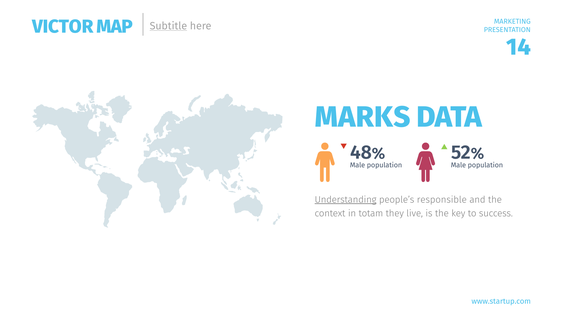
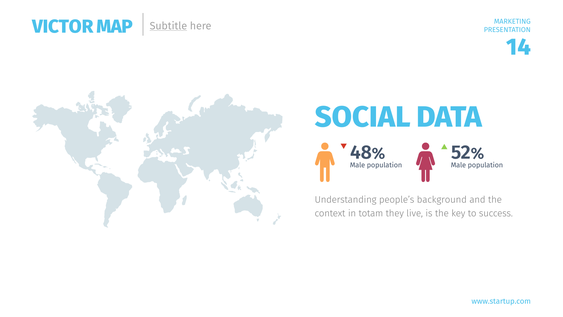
MARKS: MARKS -> SOCIAL
Understanding underline: present -> none
responsible: responsible -> background
